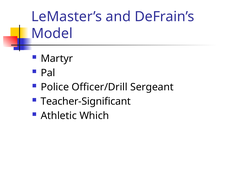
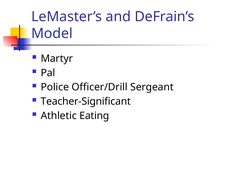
Which: Which -> Eating
